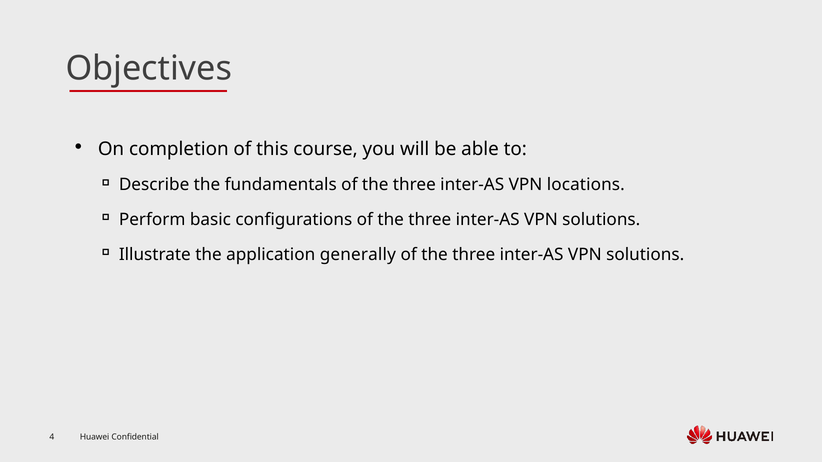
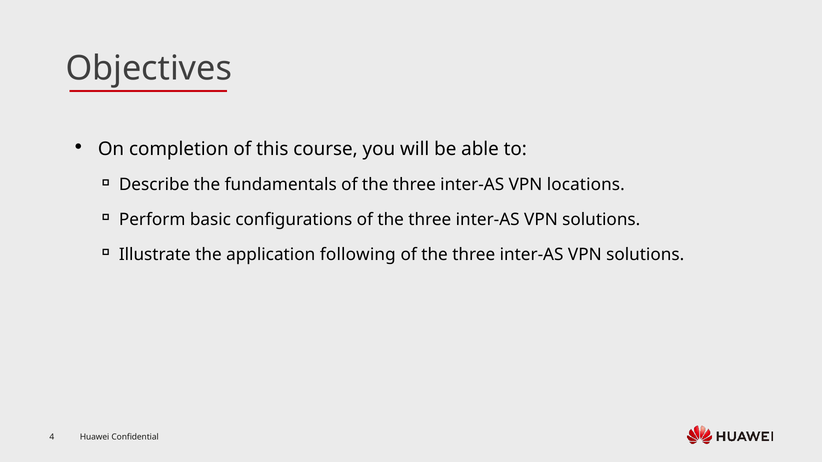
generally: generally -> following
